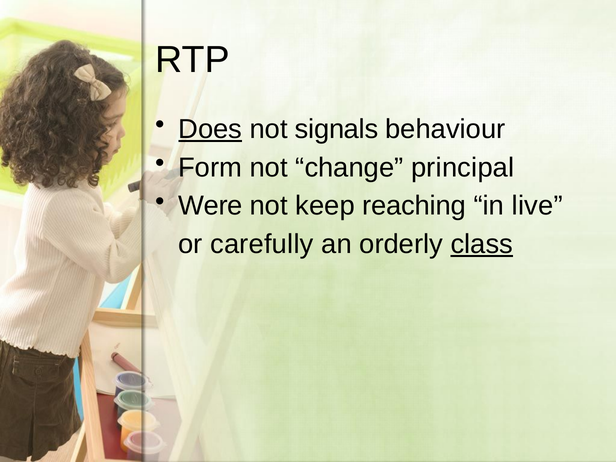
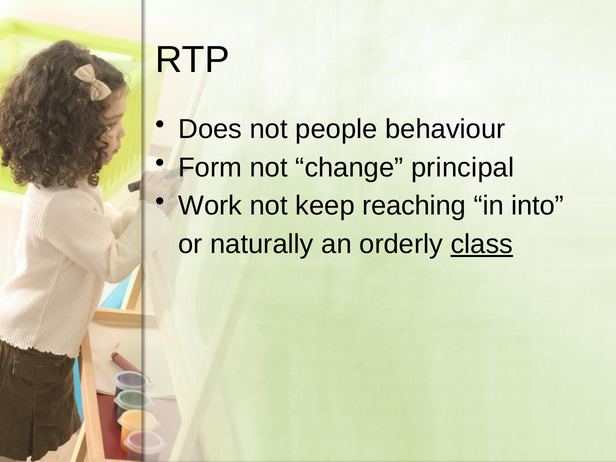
Does underline: present -> none
signals: signals -> people
Were: Were -> Work
live: live -> into
carefully: carefully -> naturally
